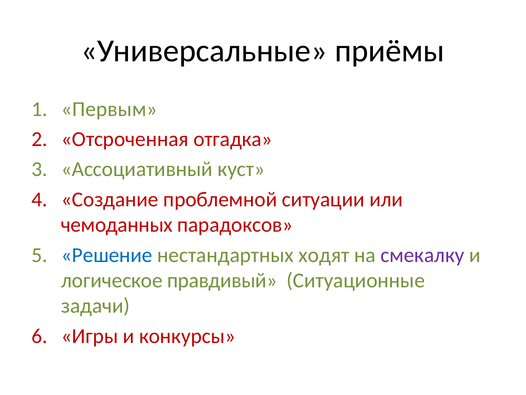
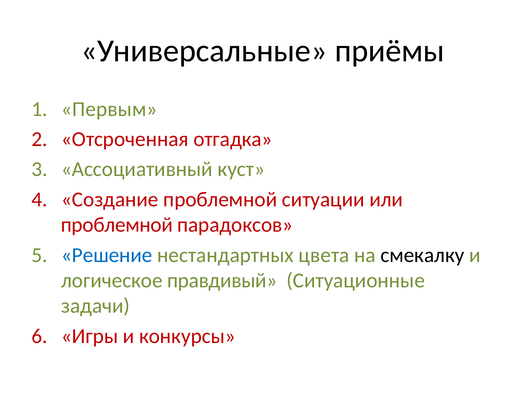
чемоданных at (117, 225): чемоданных -> проблемной
ходят: ходят -> цвета
смекалку colour: purple -> black
